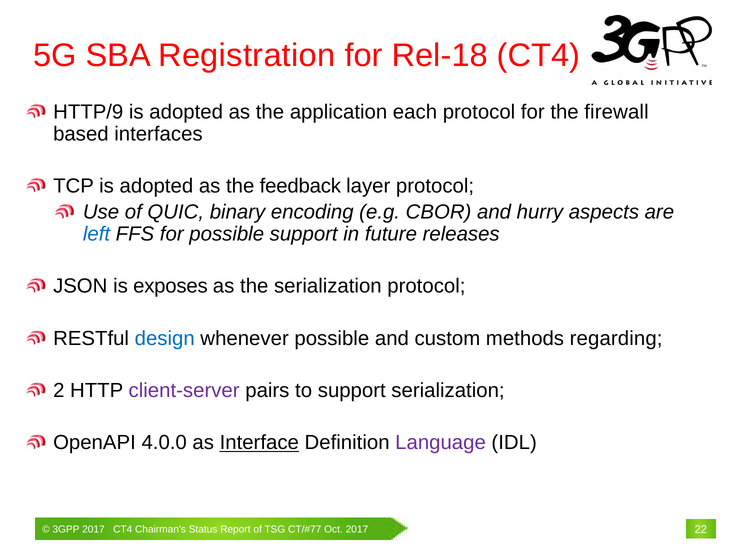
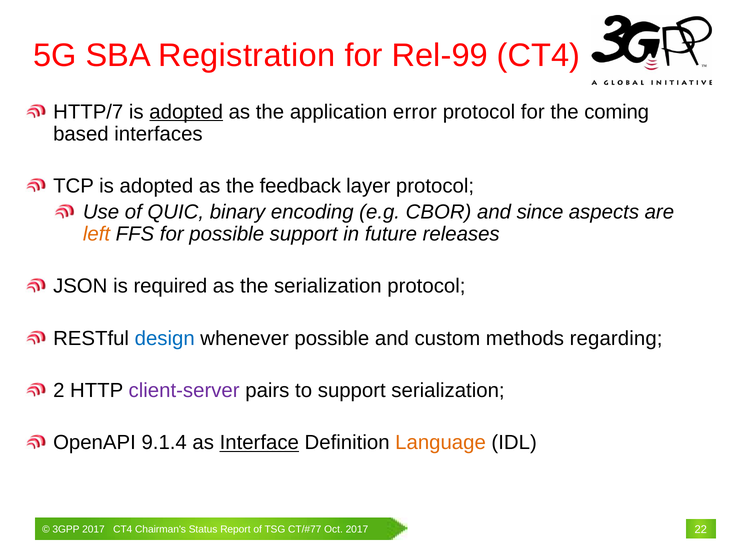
Rel-18: Rel-18 -> Rel-99
HTTP/9: HTTP/9 -> HTTP/7
adopted at (186, 112) underline: none -> present
each: each -> error
firewall: firewall -> coming
hurry: hurry -> since
left colour: blue -> orange
exposes: exposes -> required
4.0.0: 4.0.0 -> 9.1.4
Language colour: purple -> orange
